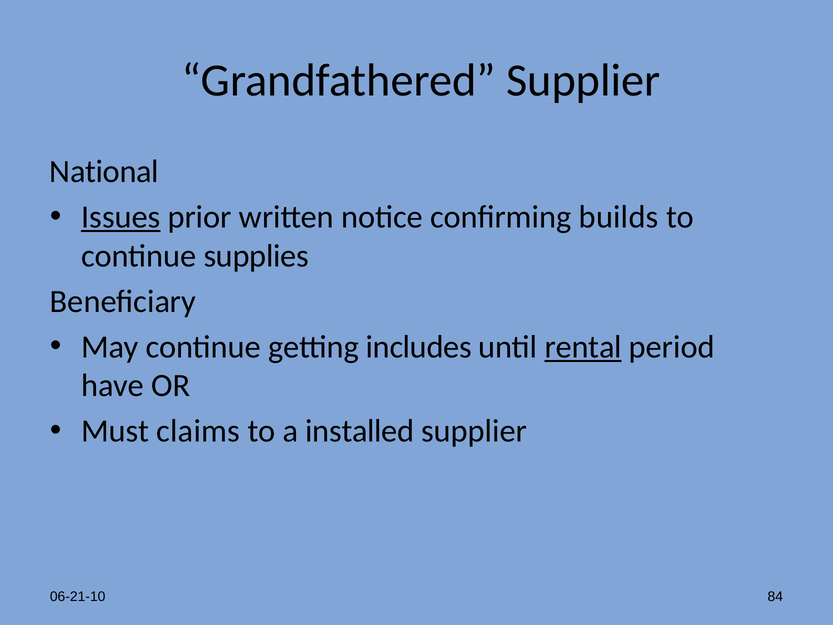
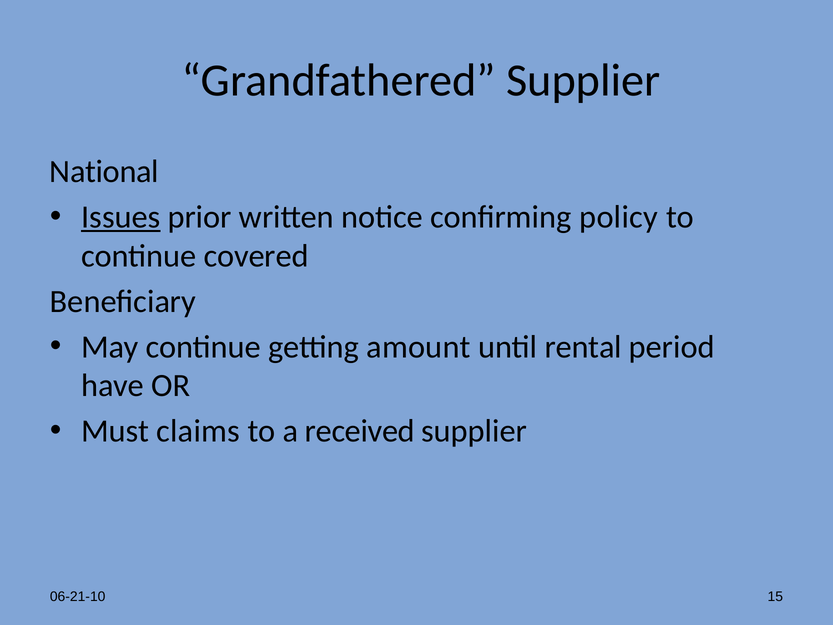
builds: builds -> policy
supplies: supplies -> covered
includes: includes -> amount
rental underline: present -> none
installed: installed -> received
84: 84 -> 15
